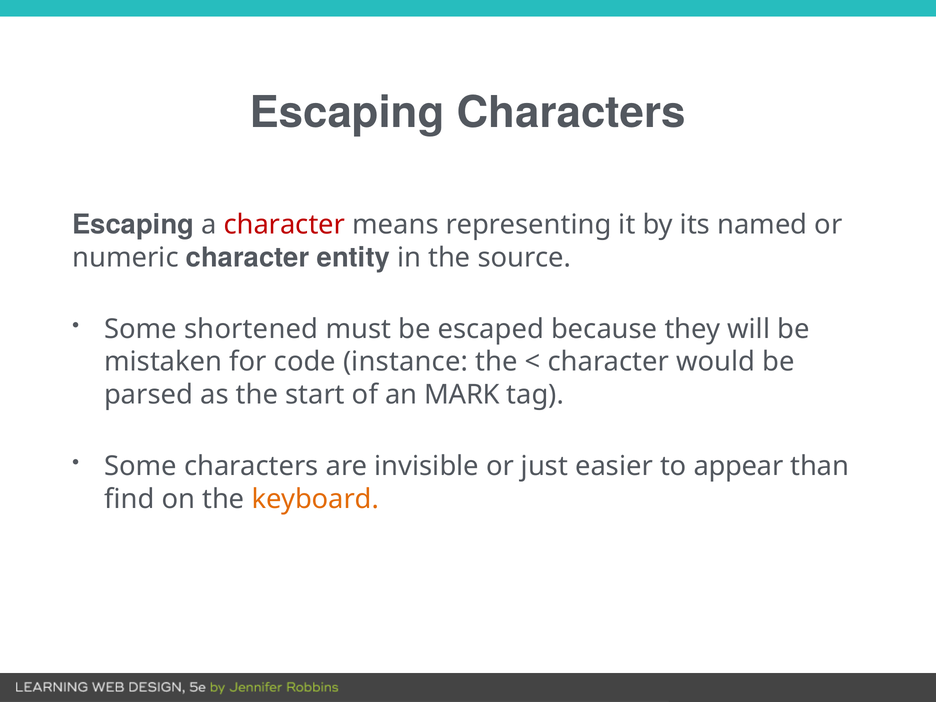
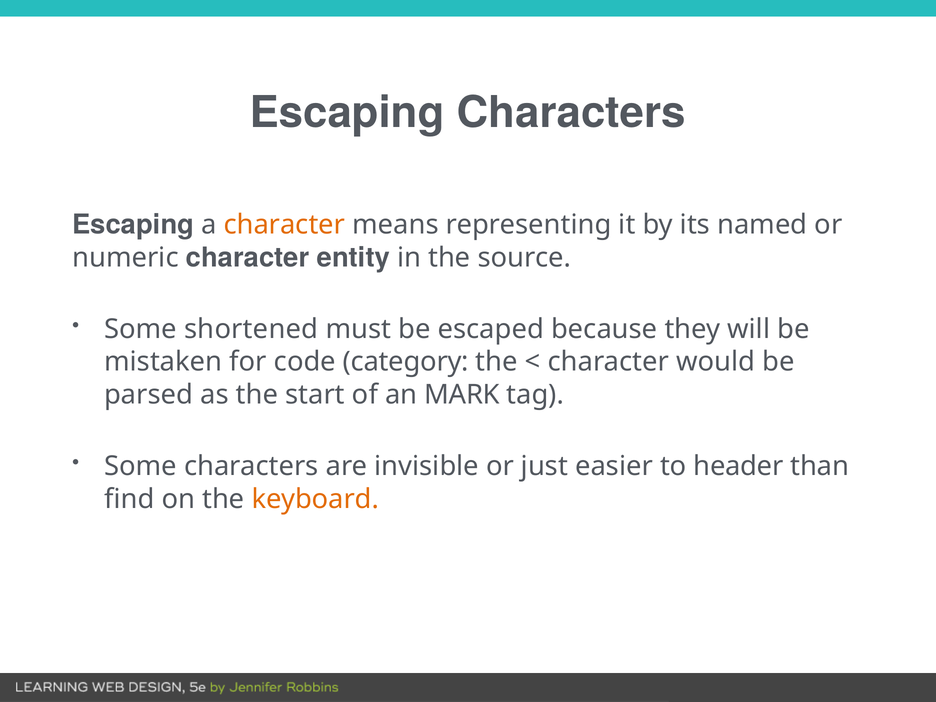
character at (284, 225) colour: red -> orange
instance: instance -> category
appear: appear -> header
